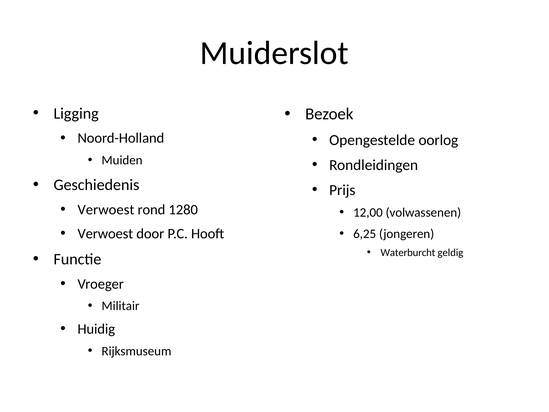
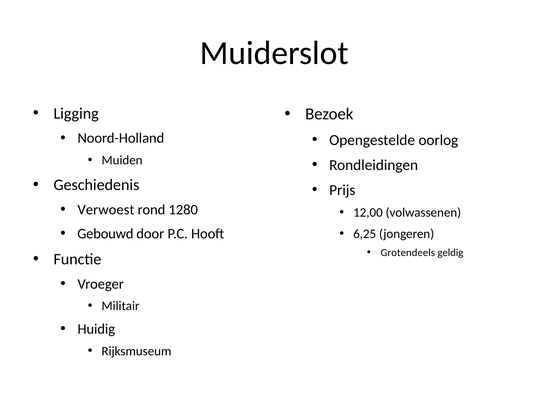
Verwoest at (105, 233): Verwoest -> Gebouwd
Waterburcht: Waterburcht -> Grotendeels
